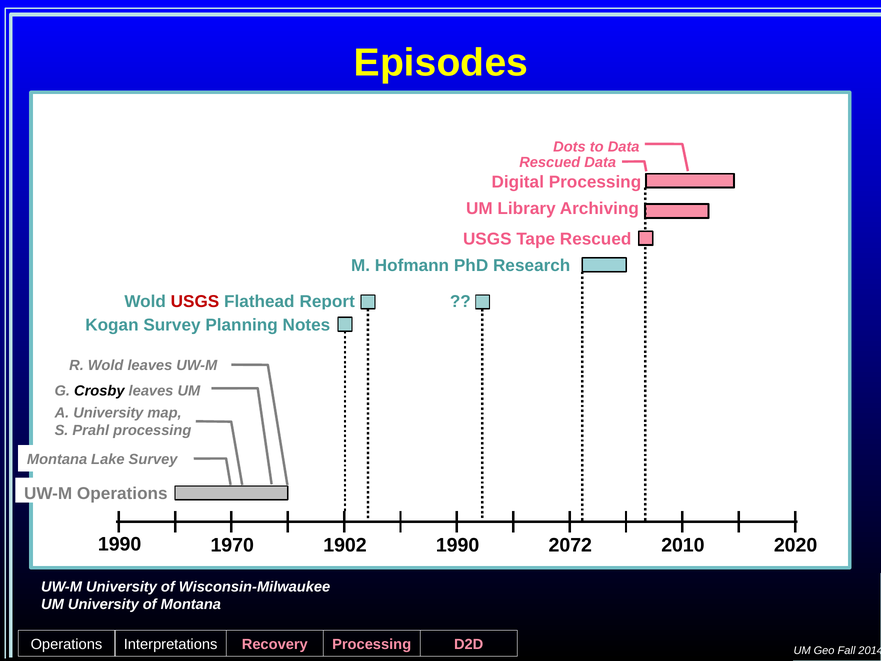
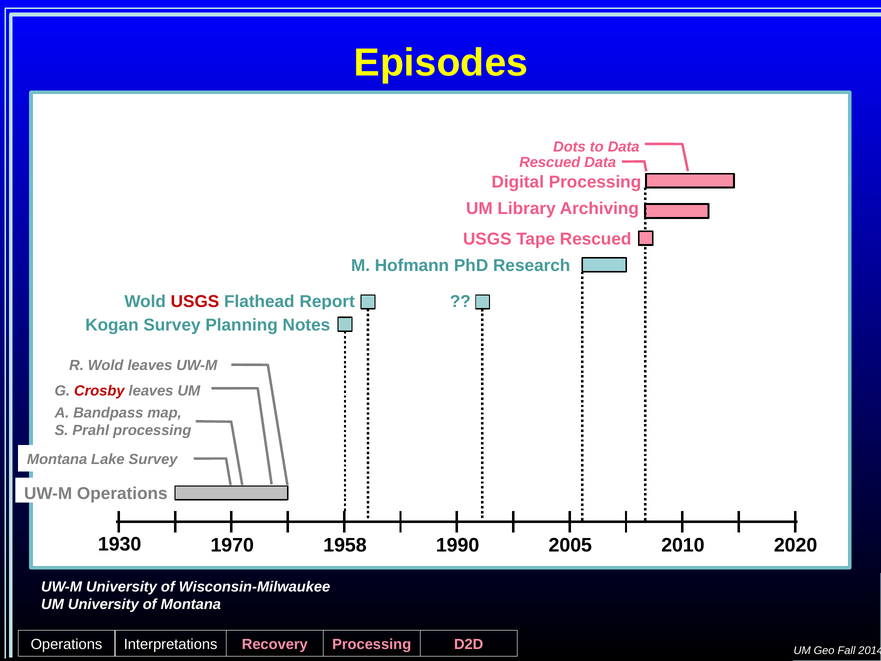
Crosby colour: black -> red
A University: University -> Bandpass
1990 at (120, 544): 1990 -> 1930
1902: 1902 -> 1958
2072: 2072 -> 2005
